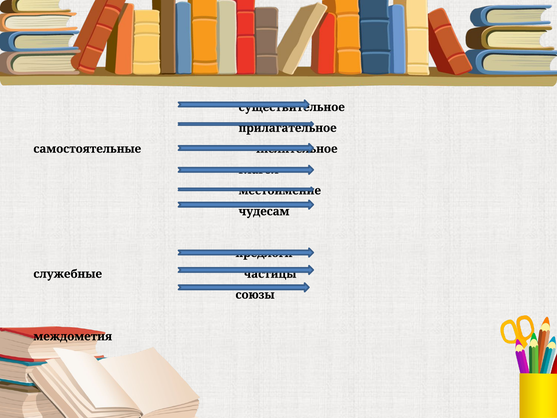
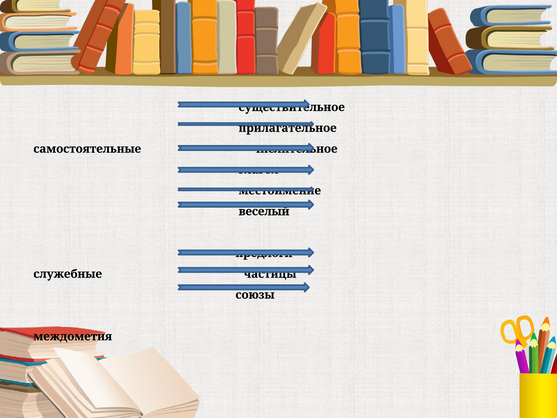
чудесам: чудесам -> веселый
